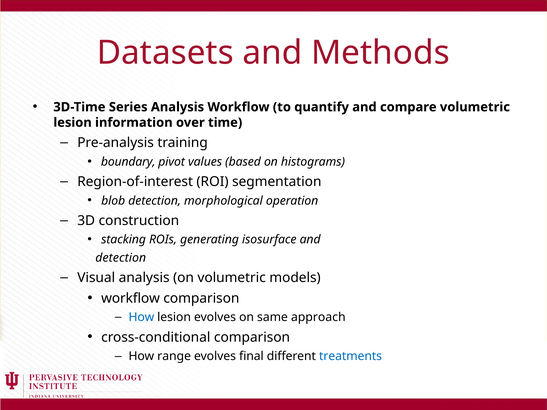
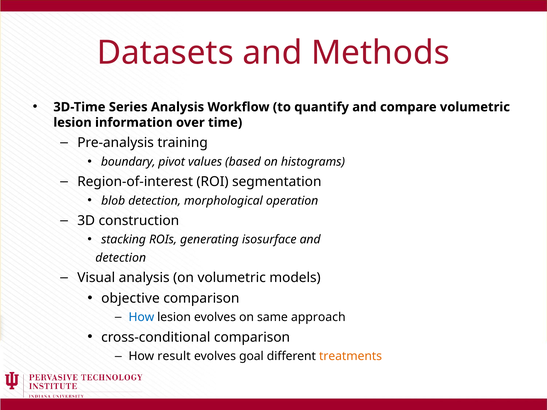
workflow at (131, 298): workflow -> objective
range: range -> result
final: final -> goal
treatments colour: blue -> orange
